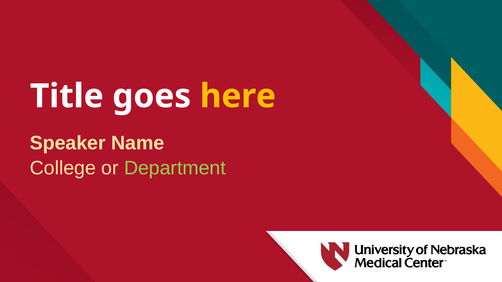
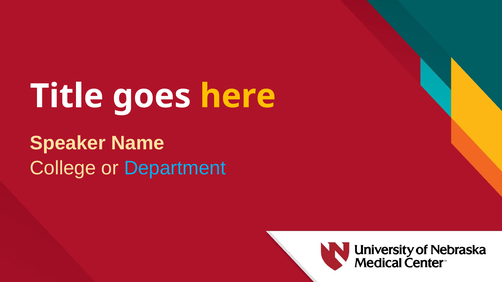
Department colour: light green -> light blue
